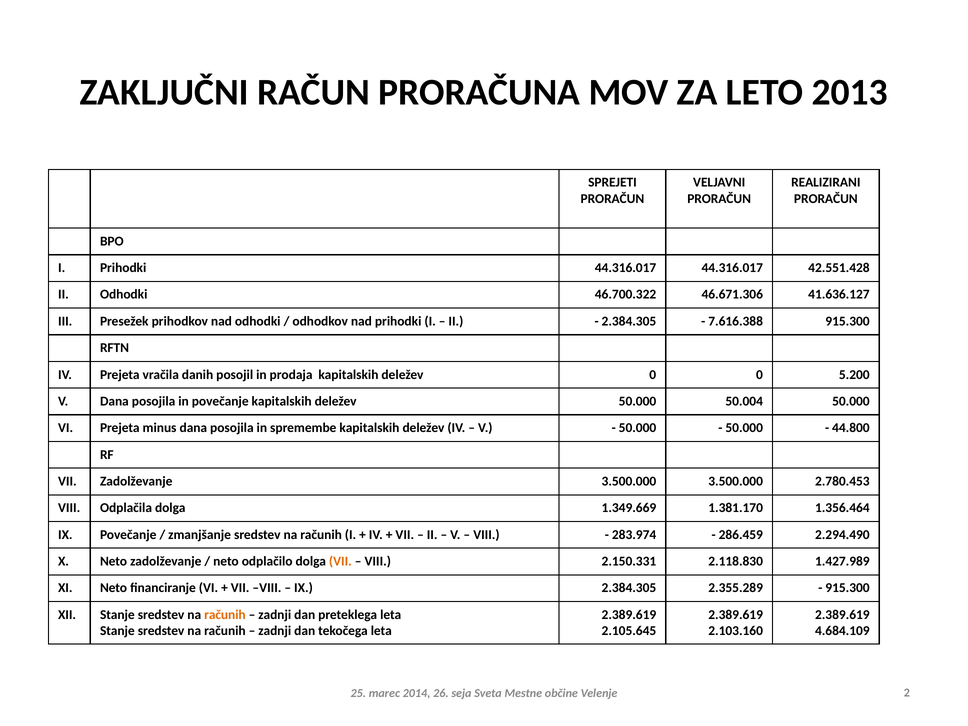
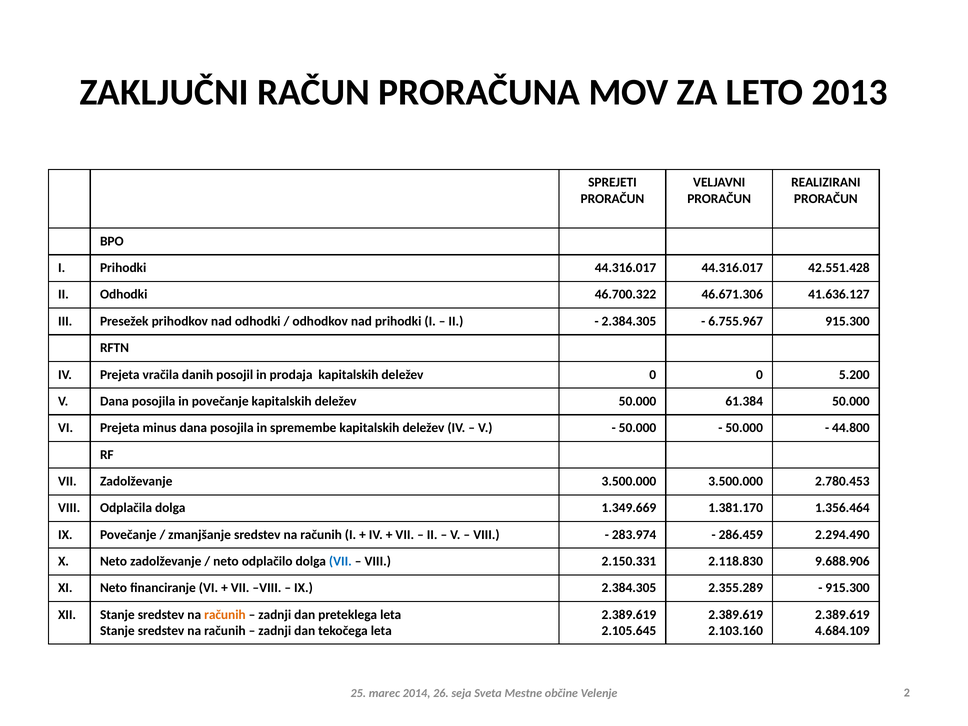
7.616.388: 7.616.388 -> 6.755.967
50.004: 50.004 -> 61.384
VII at (340, 561) colour: orange -> blue
1.427.989: 1.427.989 -> 9.688.906
